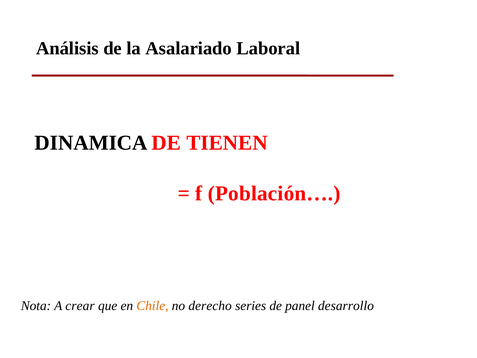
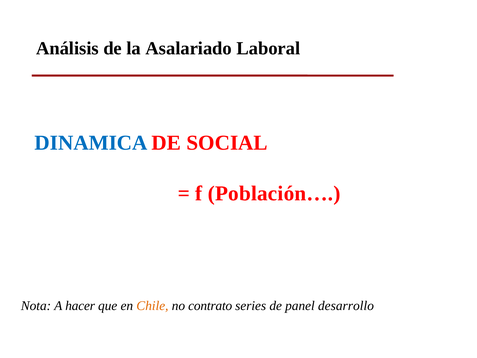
DINAMICA colour: black -> blue
TIENEN: TIENEN -> SOCIAL
crear: crear -> hacer
derecho: derecho -> contrato
